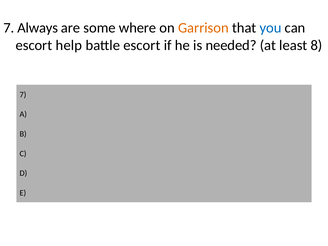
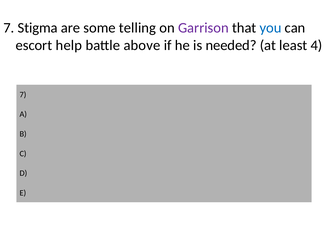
Always: Always -> Stigma
where: where -> telling
Garrison colour: orange -> purple
battle escort: escort -> above
8: 8 -> 4
